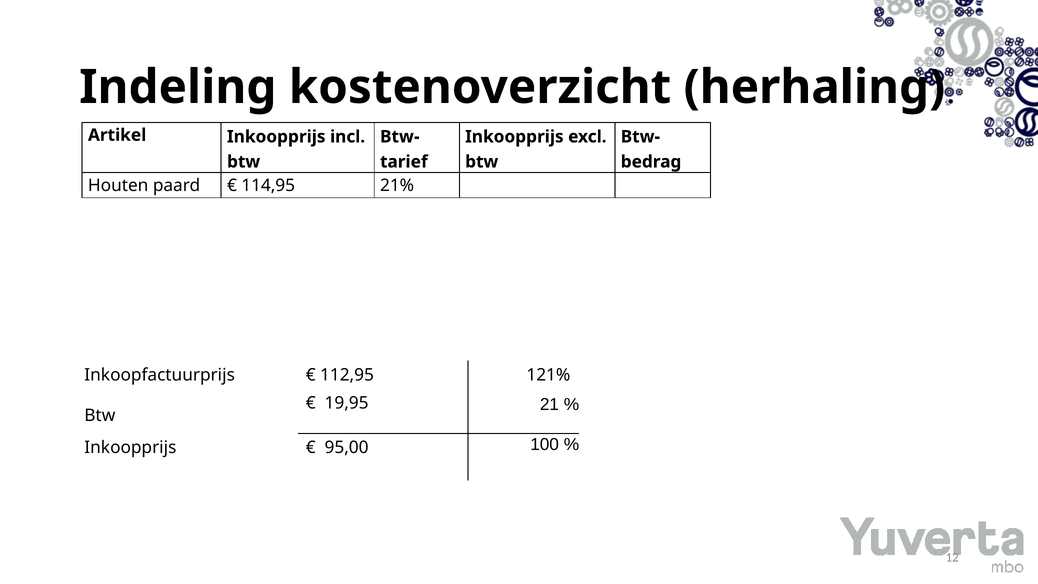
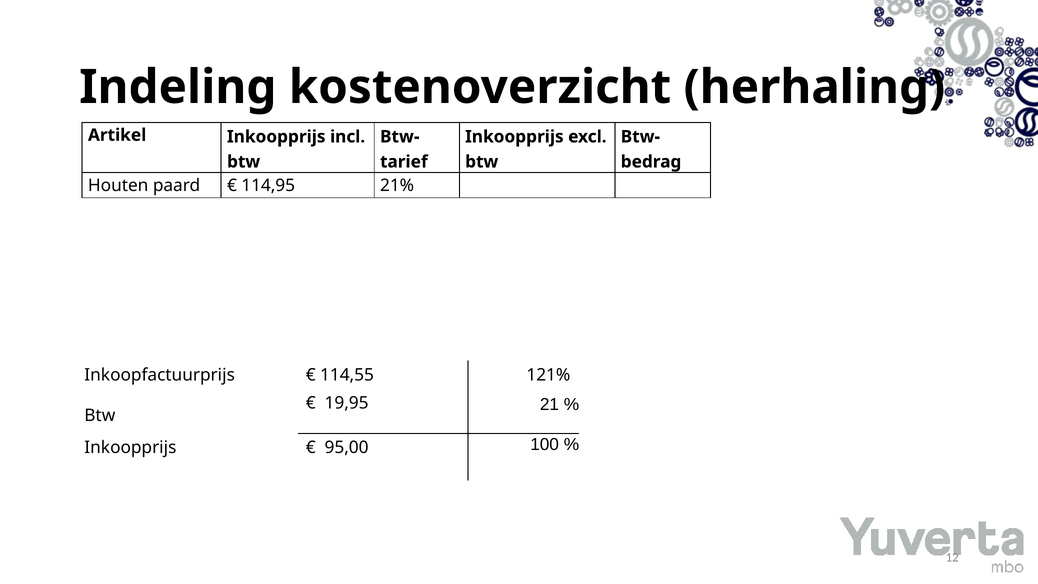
112,95: 112,95 -> 114,55
